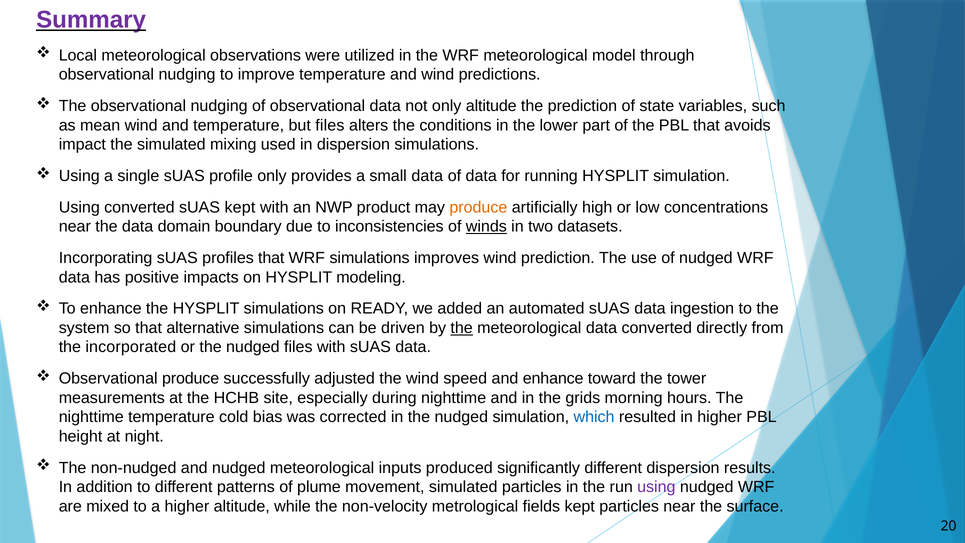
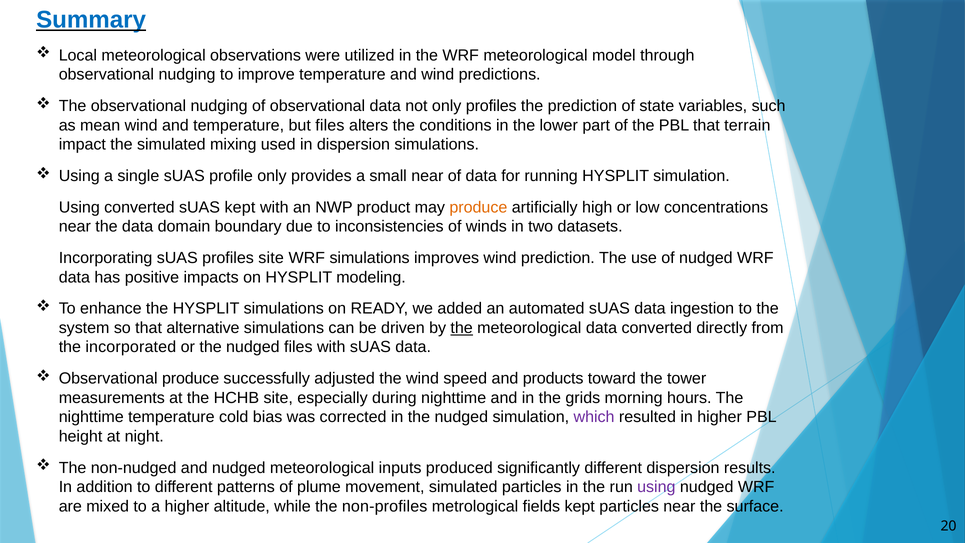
Summary colour: purple -> blue
only altitude: altitude -> profiles
avoids: avoids -> terrain
small data: data -> near
winds underline: present -> none
profiles that: that -> site
and enhance: enhance -> products
which colour: blue -> purple
non-velocity: non-velocity -> non-profiles
